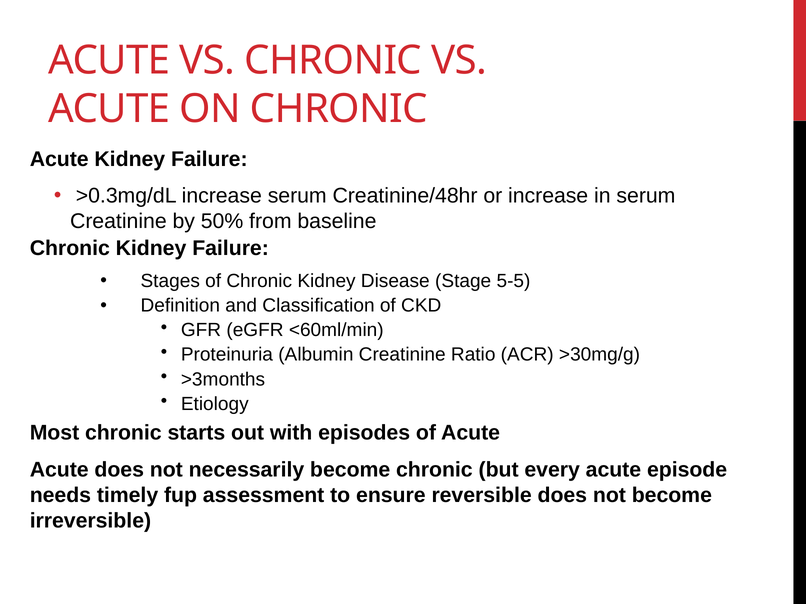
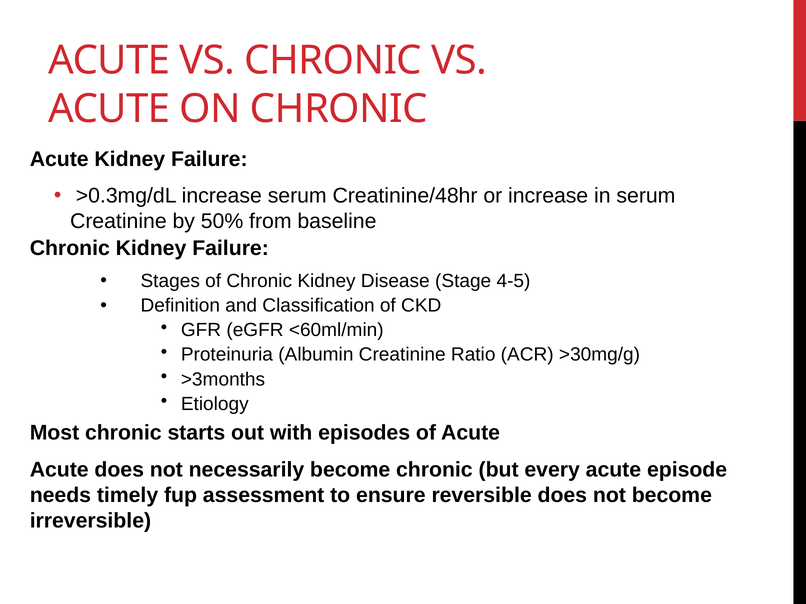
5-5: 5-5 -> 4-5
